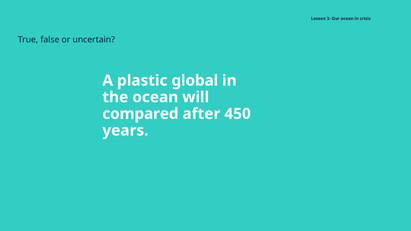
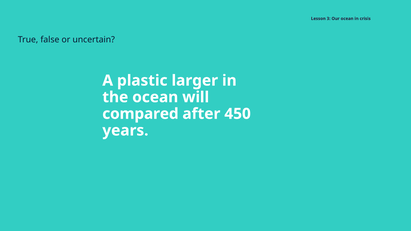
global: global -> larger
